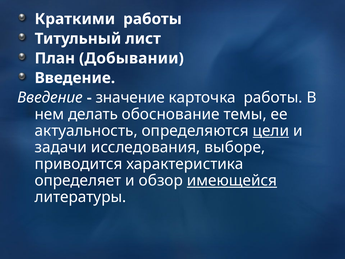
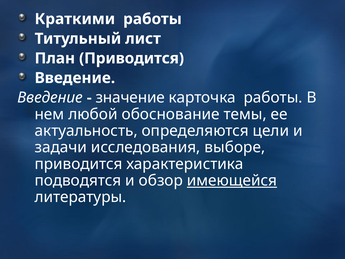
План Добывании: Добывании -> Приводится
делать: делать -> любой
цели underline: present -> none
определяет: определяет -> подводятся
